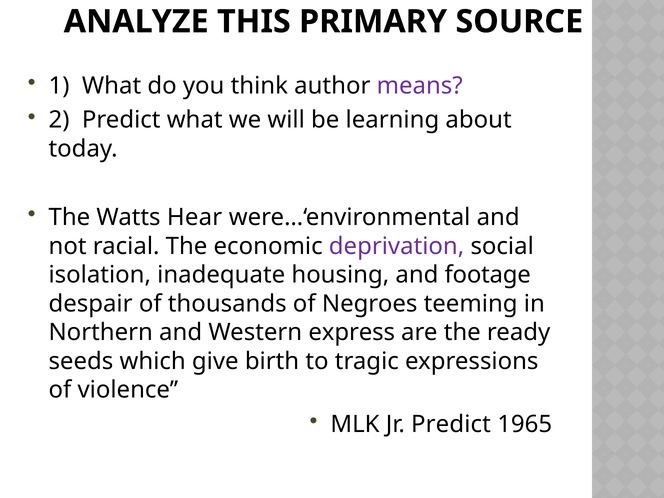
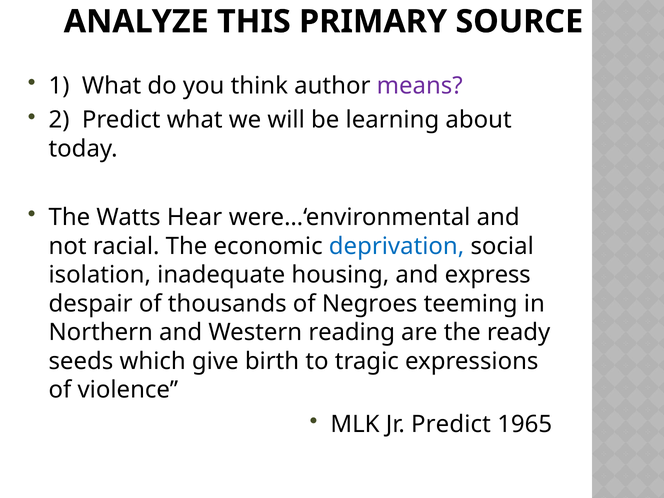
deprivation colour: purple -> blue
footage: footage -> express
express: express -> reading
